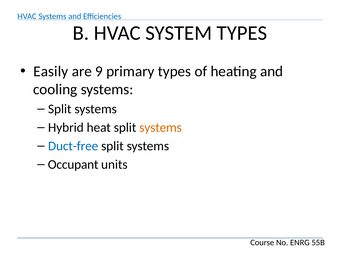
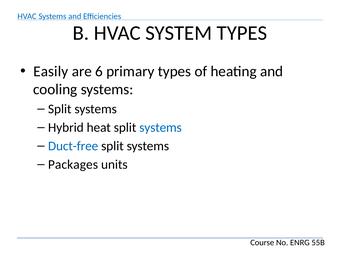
9: 9 -> 6
systems at (161, 128) colour: orange -> blue
Occupant: Occupant -> Packages
